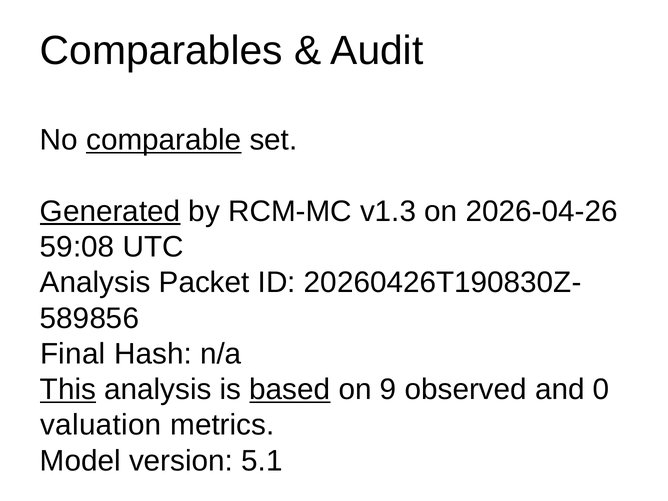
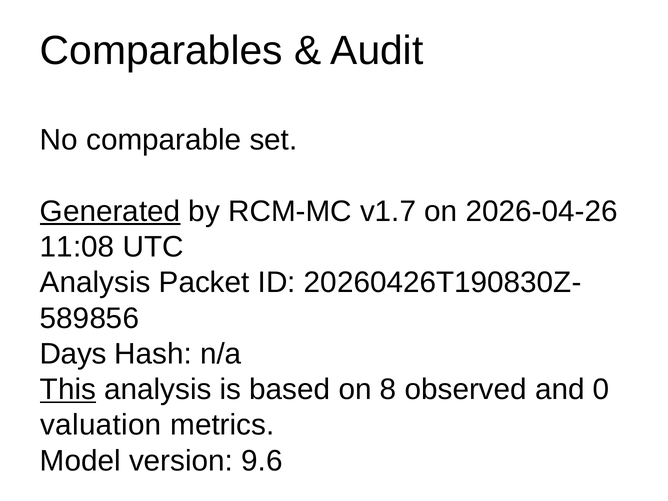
comparable underline: present -> none
v1.3: v1.3 -> v1.7
59:08: 59:08 -> 11:08
Final: Final -> Days
based underline: present -> none
9: 9 -> 8
5.1: 5.1 -> 9.6
